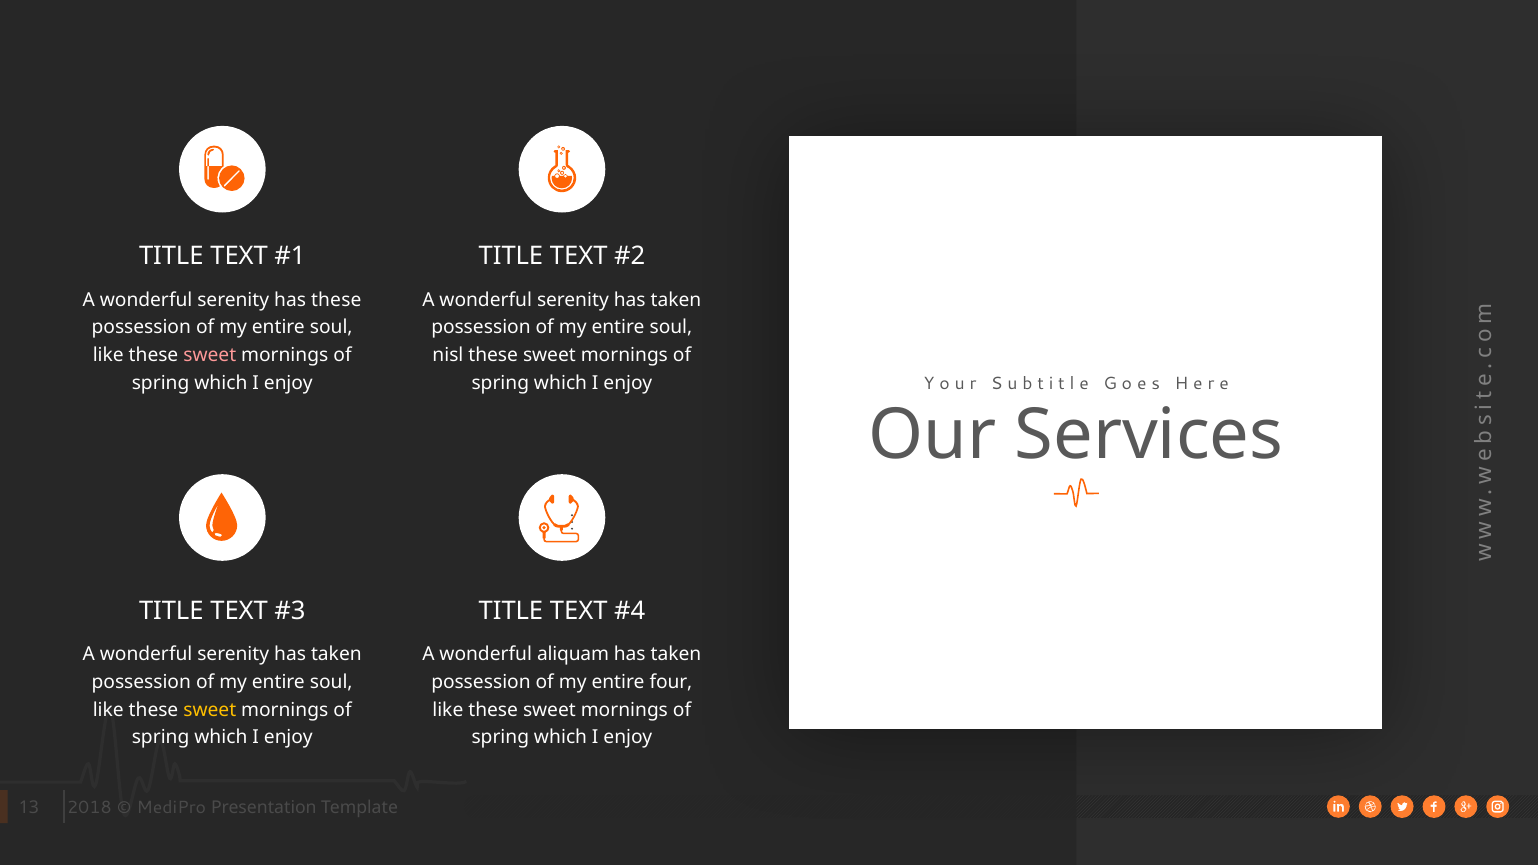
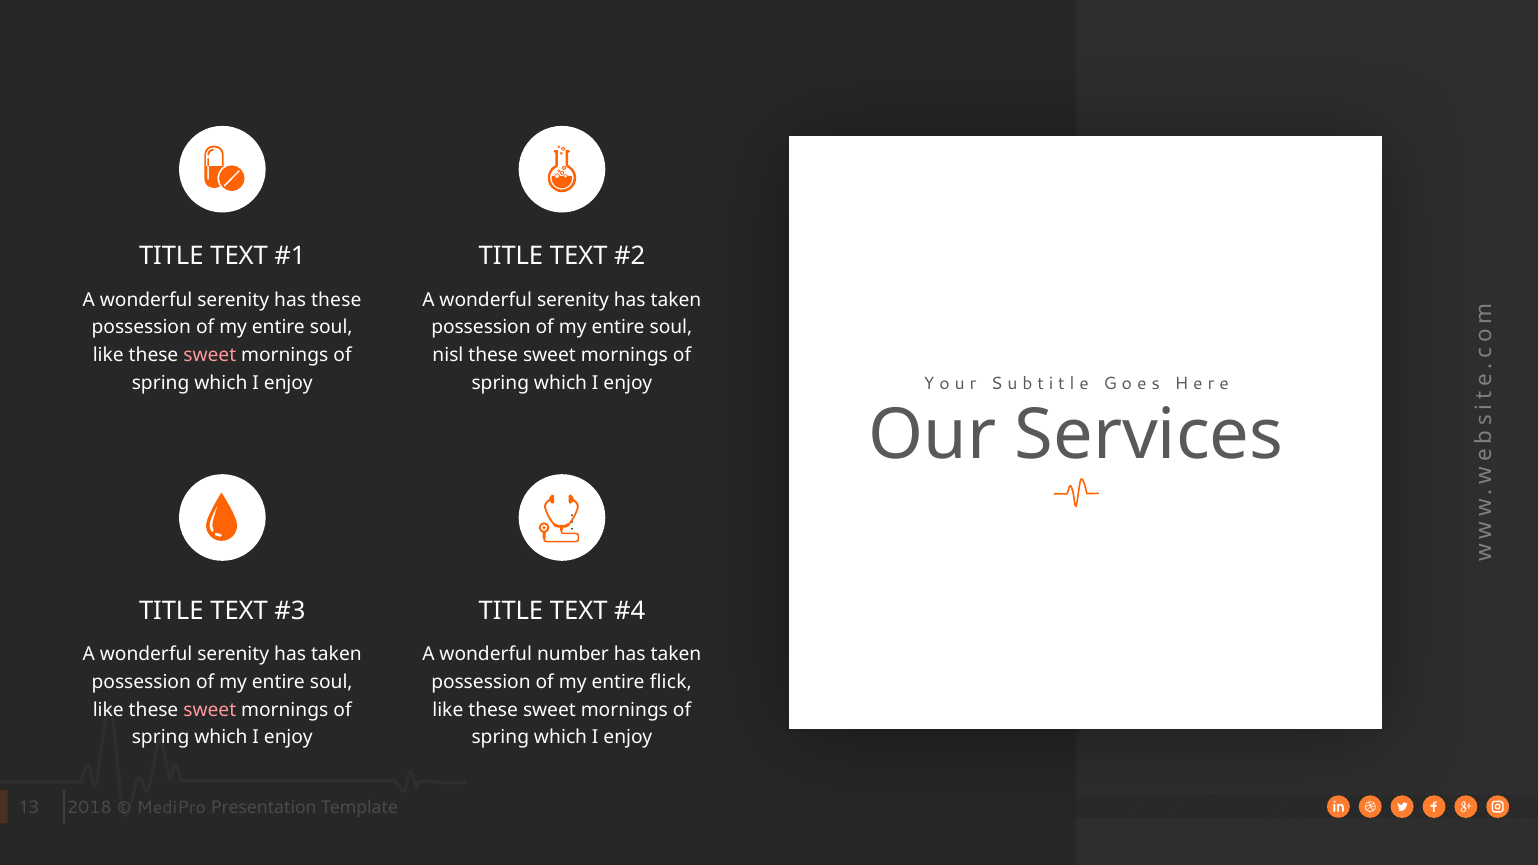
aliquam: aliquam -> number
four: four -> flick
sweet at (210, 710) colour: yellow -> pink
